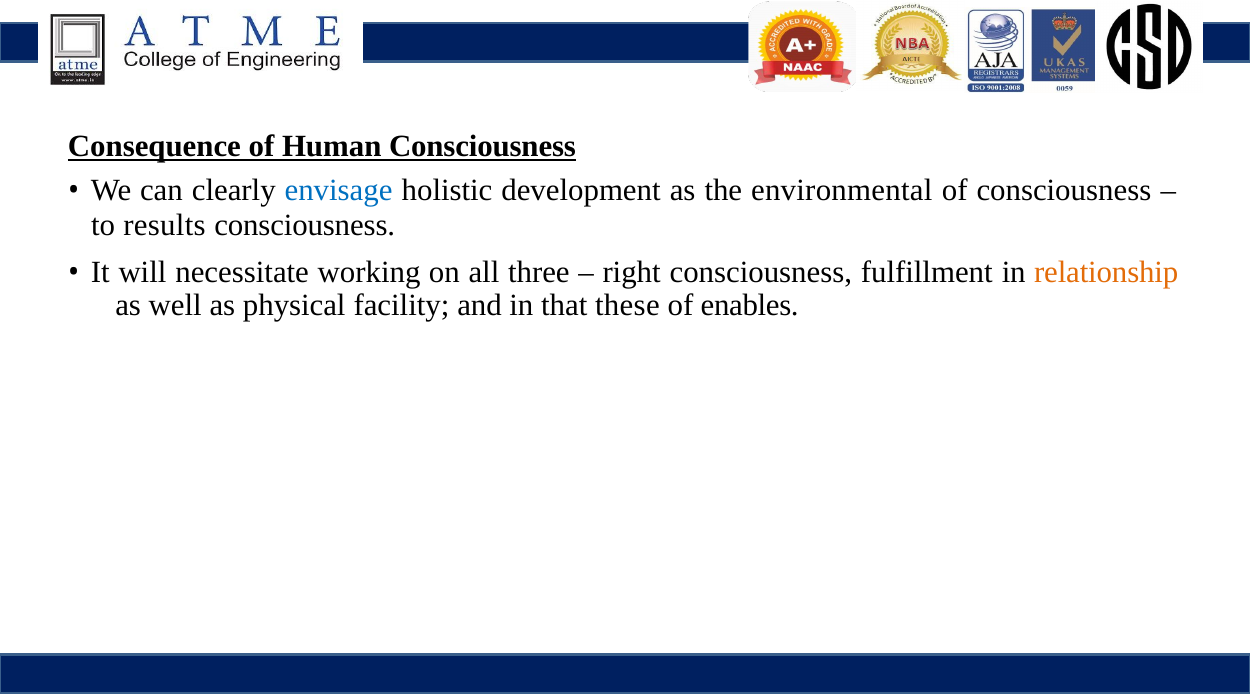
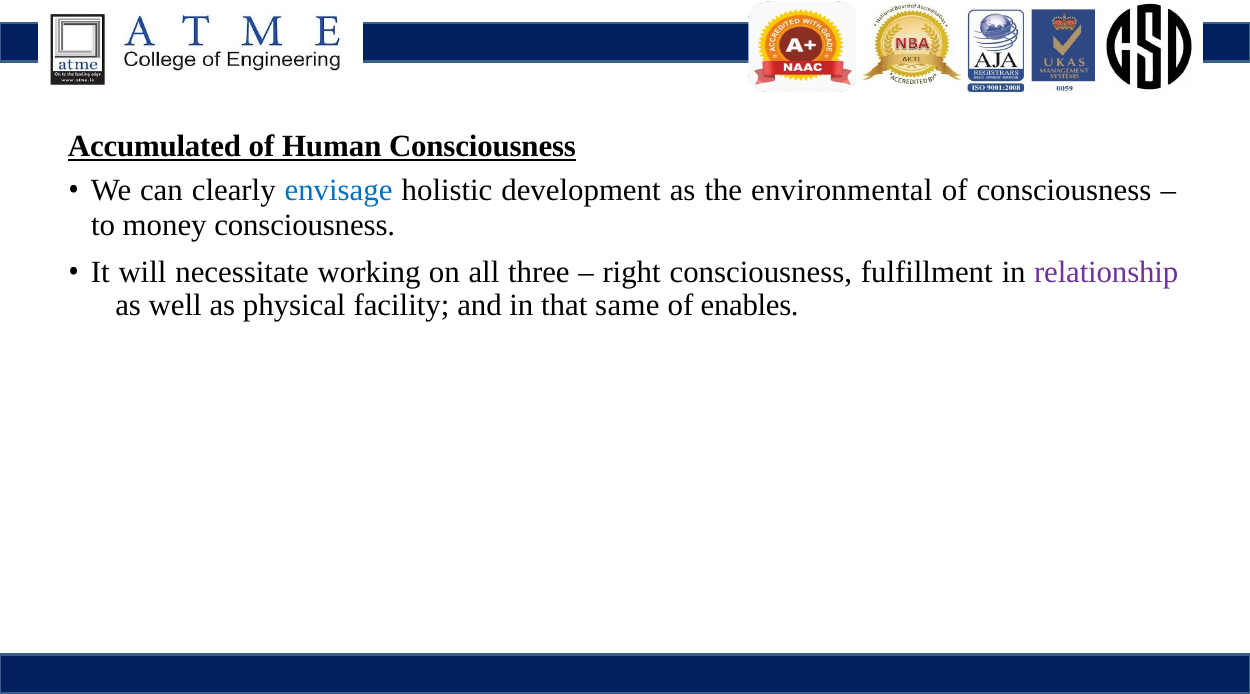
Consequence: Consequence -> Accumulated
results: results -> money
relationship colour: orange -> purple
these: these -> same
